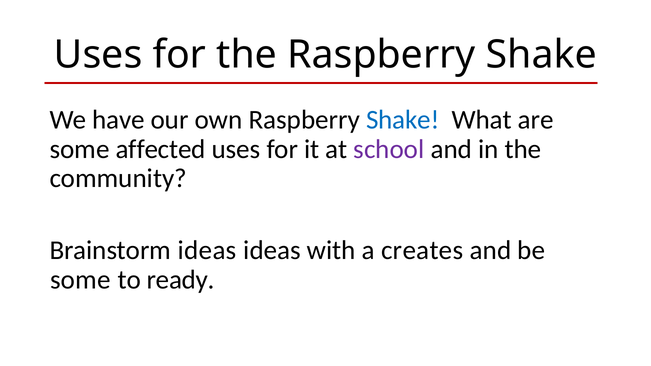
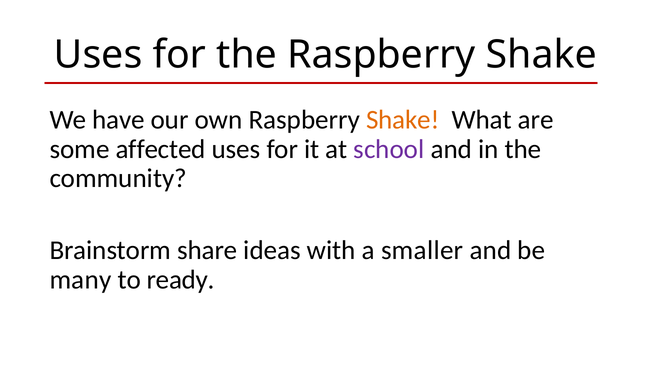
Shake at (403, 120) colour: blue -> orange
Brainstorm ideas: ideas -> share
creates: creates -> smaller
some at (80, 280): some -> many
